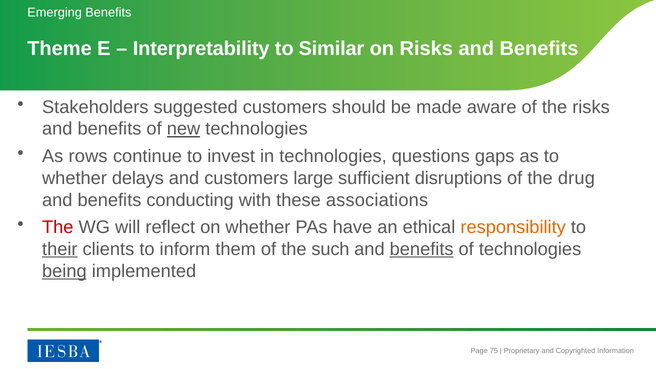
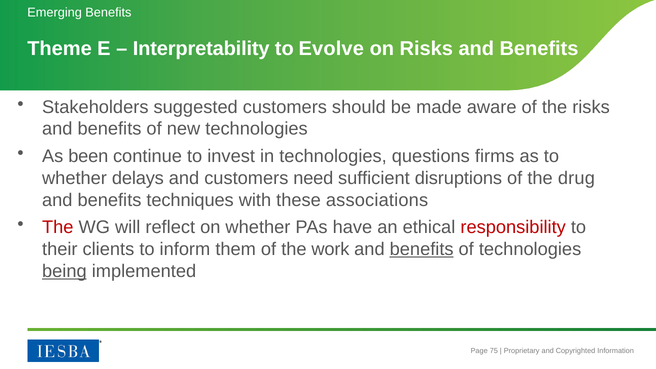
Similar: Similar -> Evolve
new underline: present -> none
rows: rows -> been
gaps: gaps -> firms
large: large -> need
conducting: conducting -> techniques
responsibility colour: orange -> red
their underline: present -> none
such: such -> work
